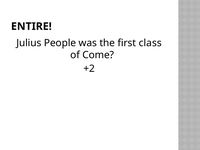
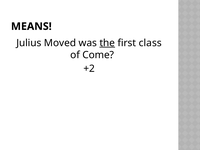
ENTIRE: ENTIRE -> MEANS
People: People -> Moved
the underline: none -> present
